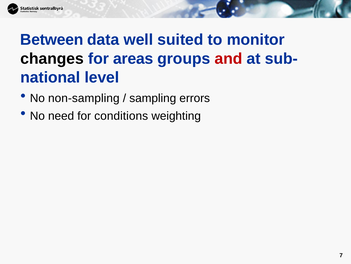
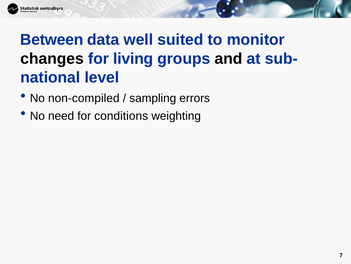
areas: areas -> living
and colour: red -> black
non-sampling: non-sampling -> non-compiled
